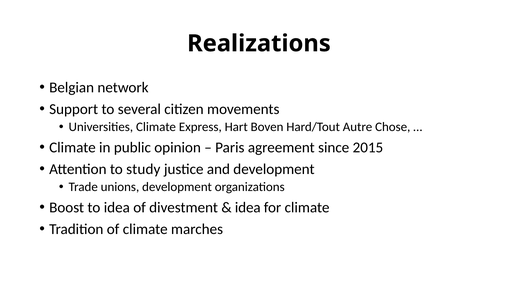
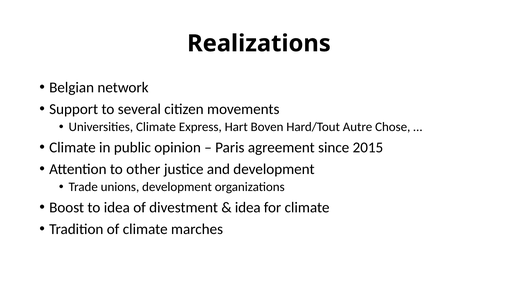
study: study -> other
